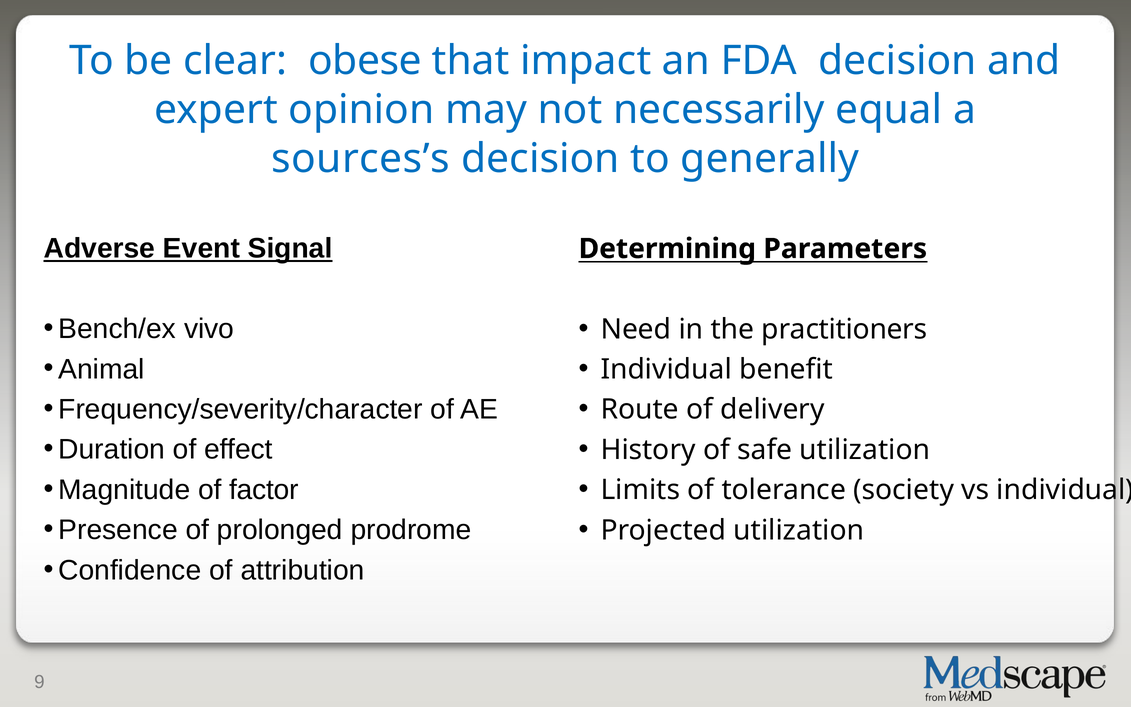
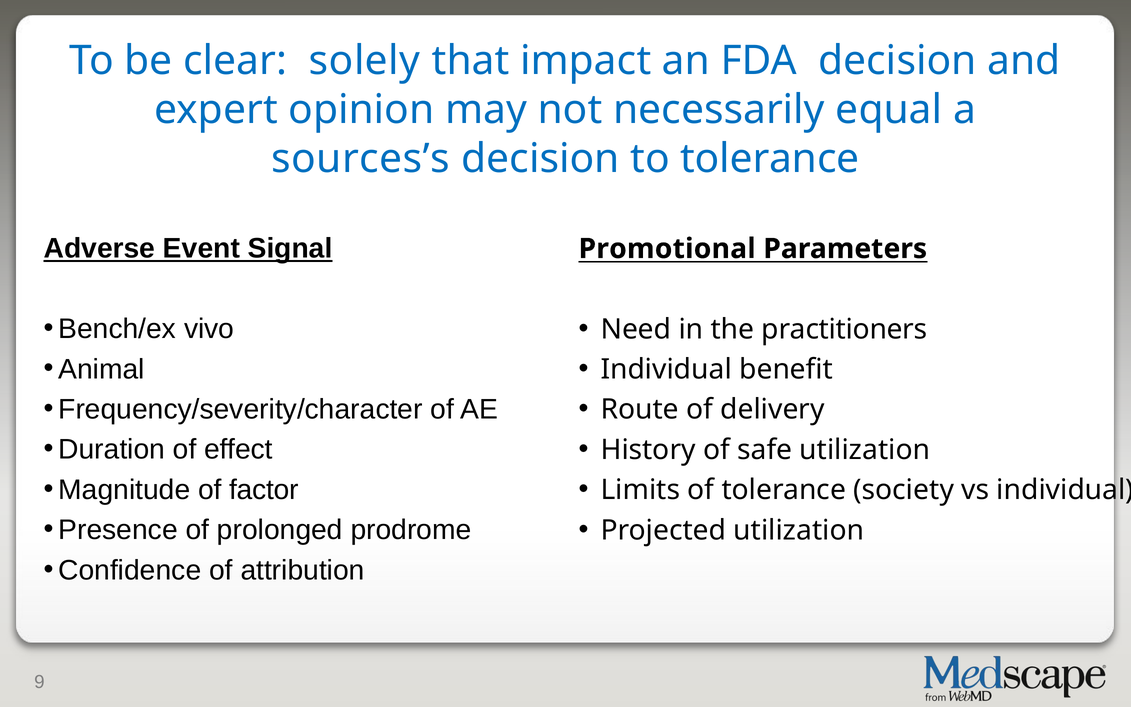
obese: obese -> solely
to generally: generally -> tolerance
Determining: Determining -> Promotional
